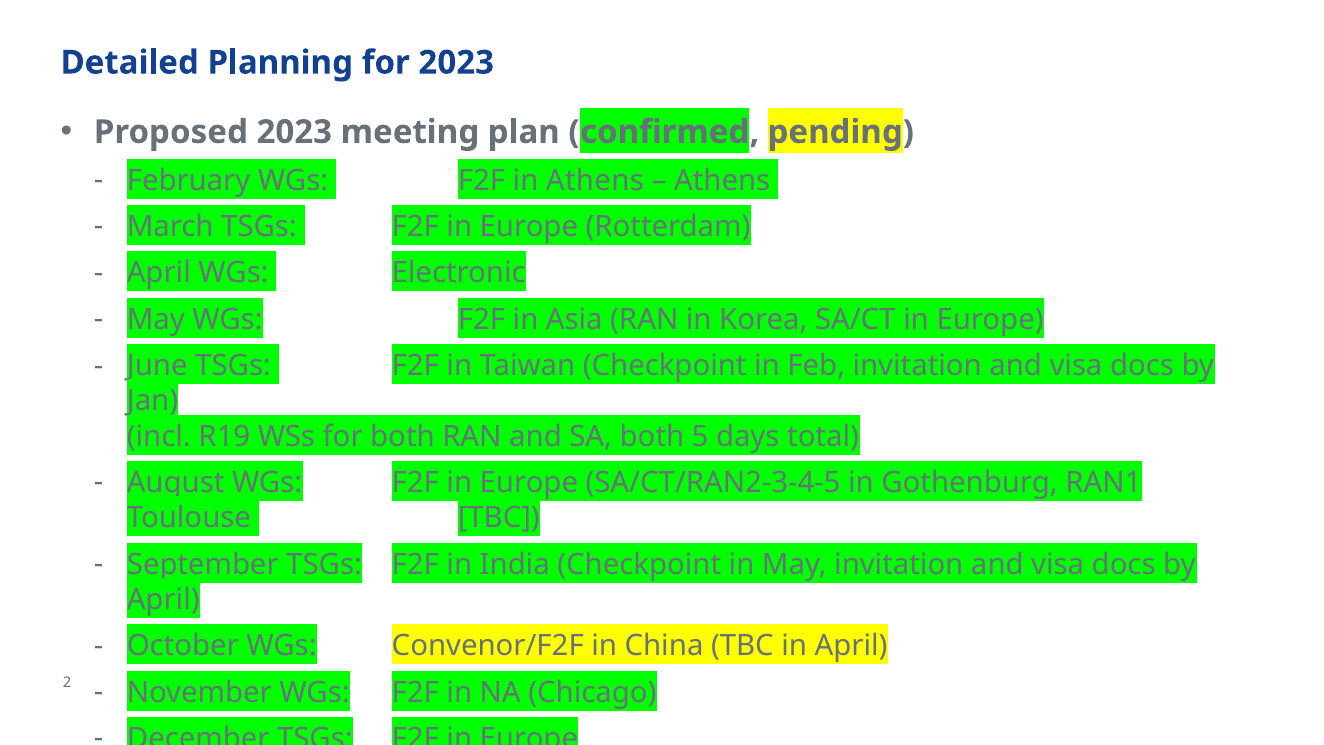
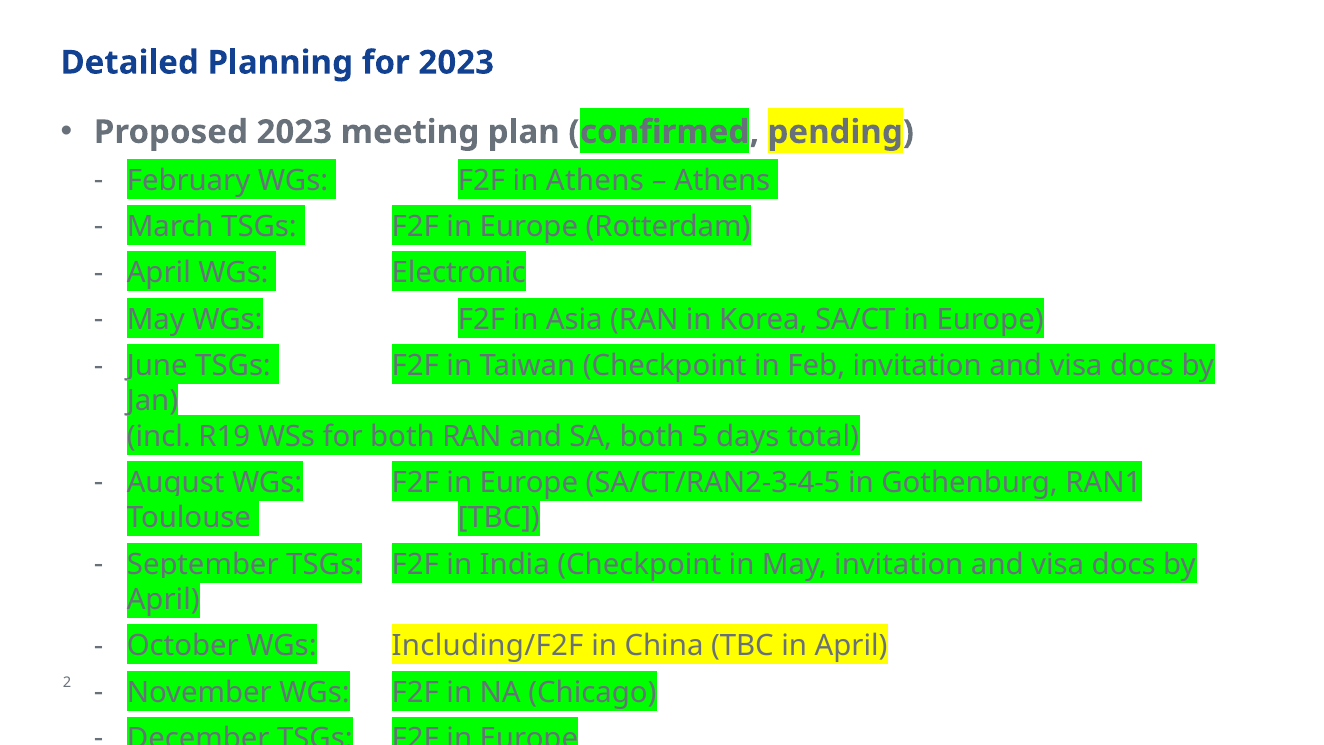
Convenor/F2F: Convenor/F2F -> Including/F2F
